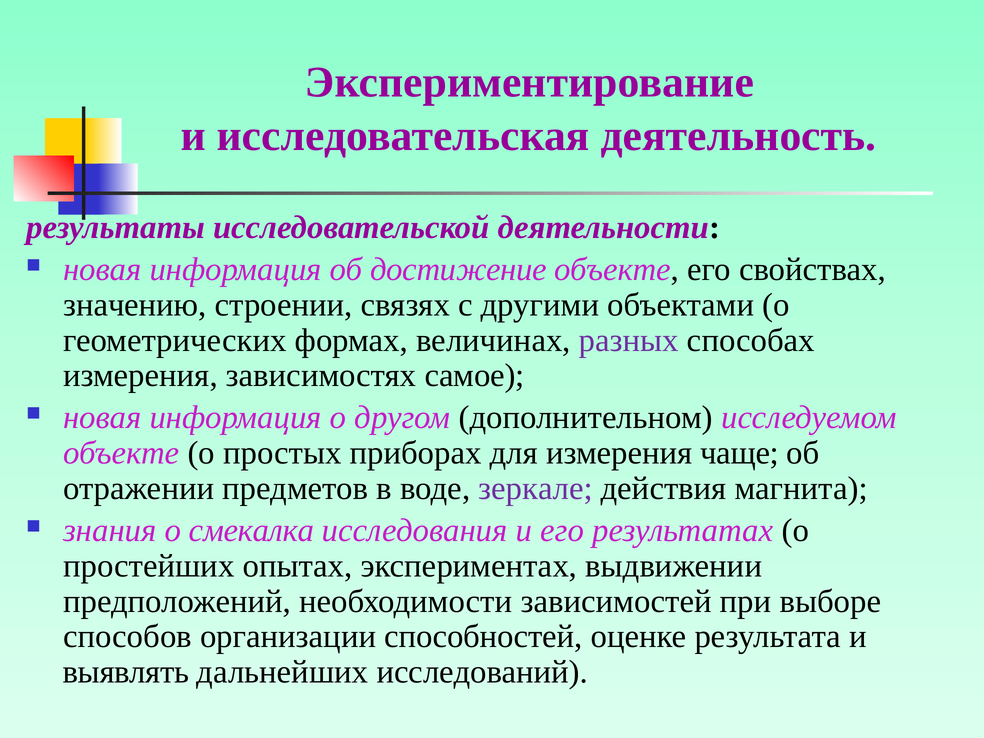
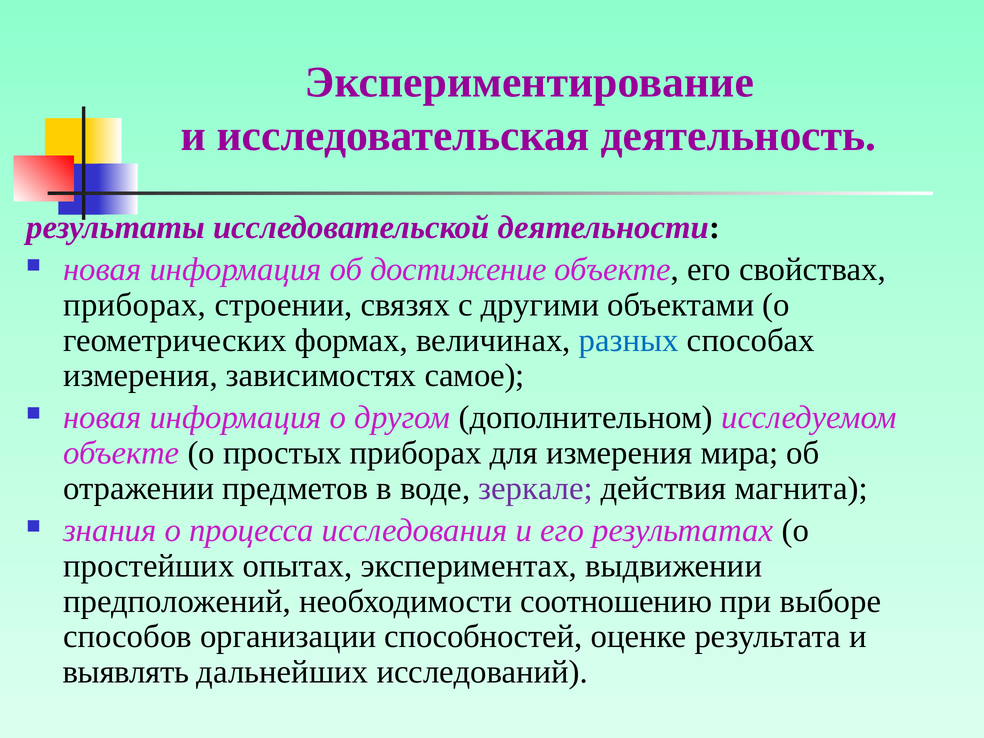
значению at (135, 305): значению -> приборах
разных colour: purple -> blue
чаще: чаще -> мира
смекалка: смекалка -> процесса
зависимостей: зависимостей -> соотношению
